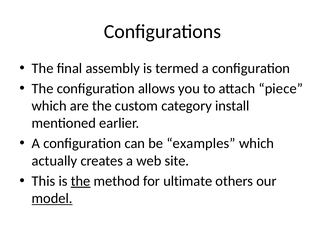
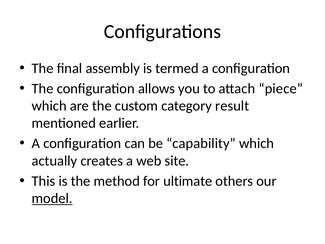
install: install -> result
examples: examples -> capability
the at (81, 181) underline: present -> none
